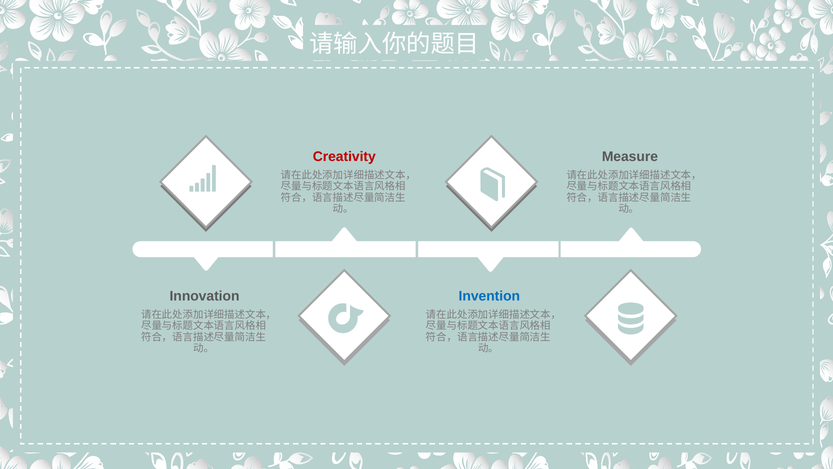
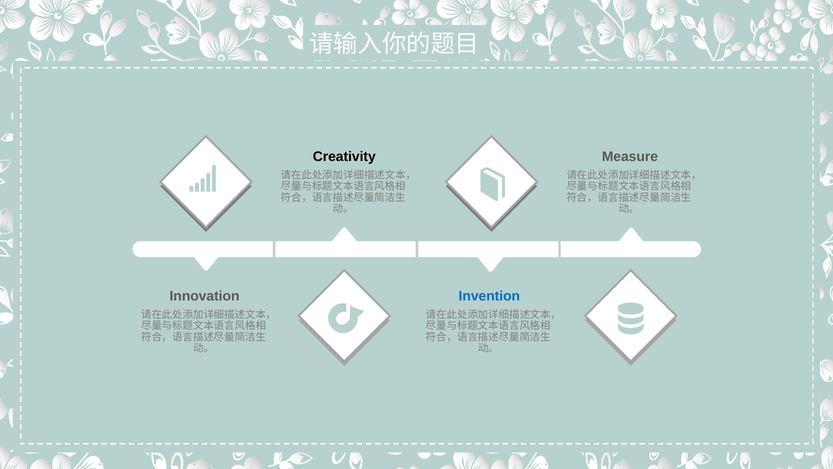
Creativity colour: red -> black
